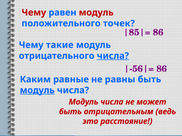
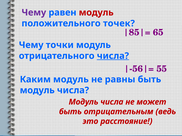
Чему at (34, 13) colour: red -> purple
86 at (158, 32): 86 -> 65
такие: такие -> точки
86 at (162, 69): 86 -> 55
Каким равные: равные -> модуль
модуль at (37, 91) underline: present -> none
